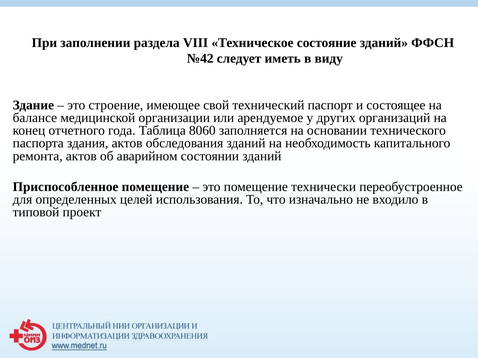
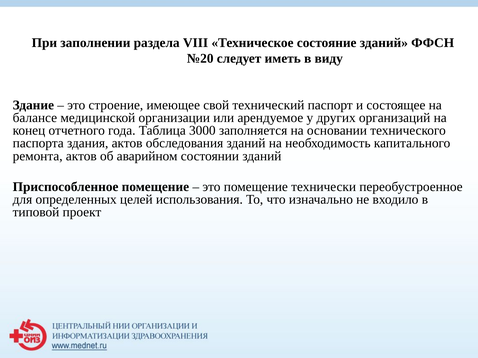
№42: №42 -> №20
8060: 8060 -> 3000
